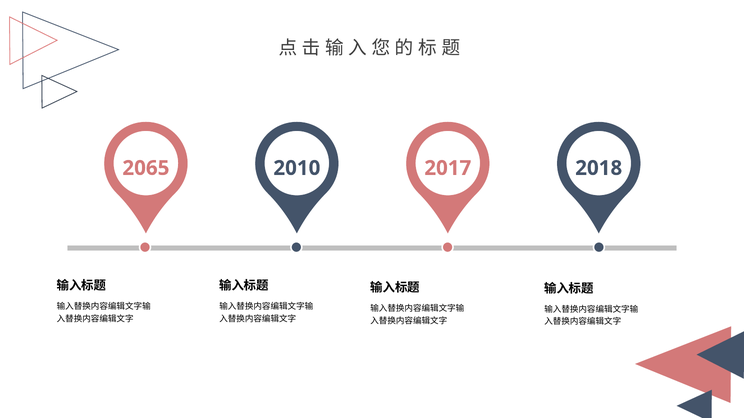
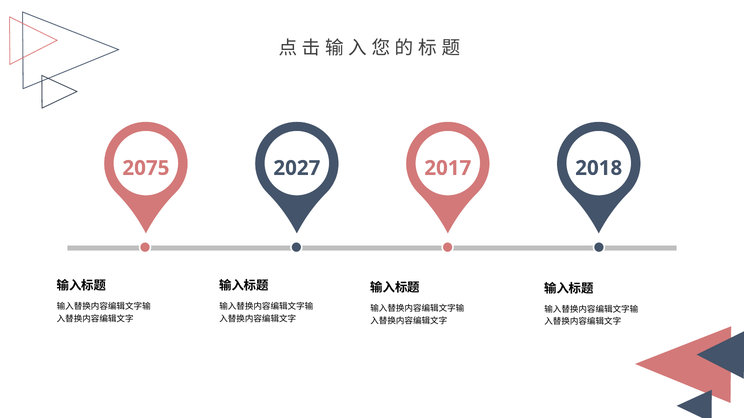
2065: 2065 -> 2075
2010: 2010 -> 2027
